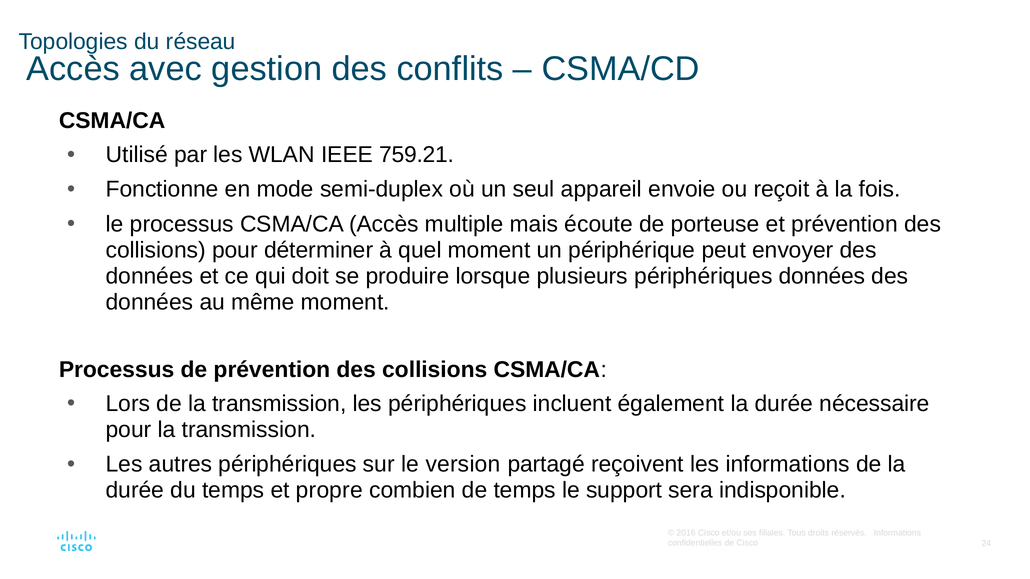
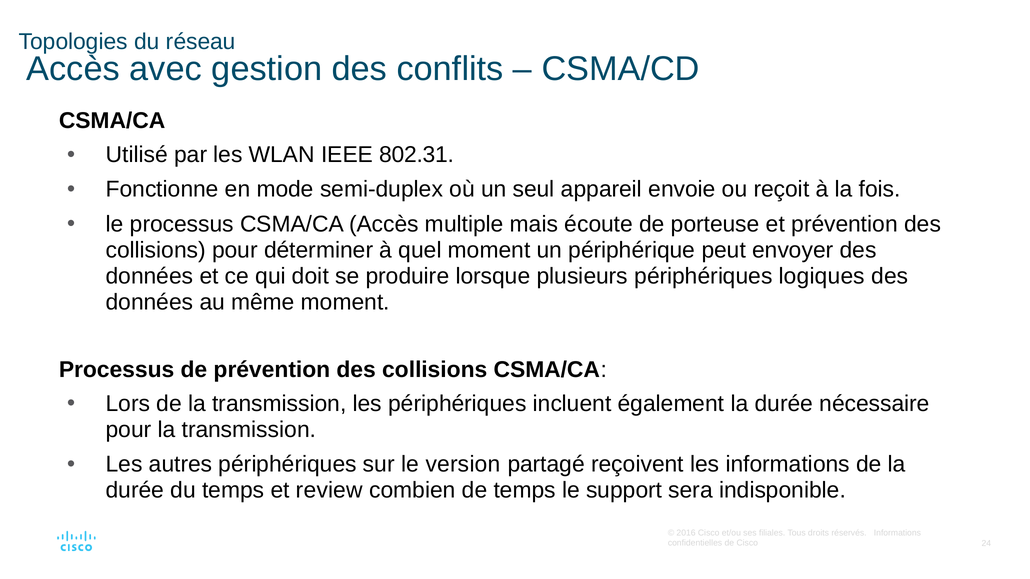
759.21: 759.21 -> 802.31
périphériques données: données -> logiques
propre: propre -> review
